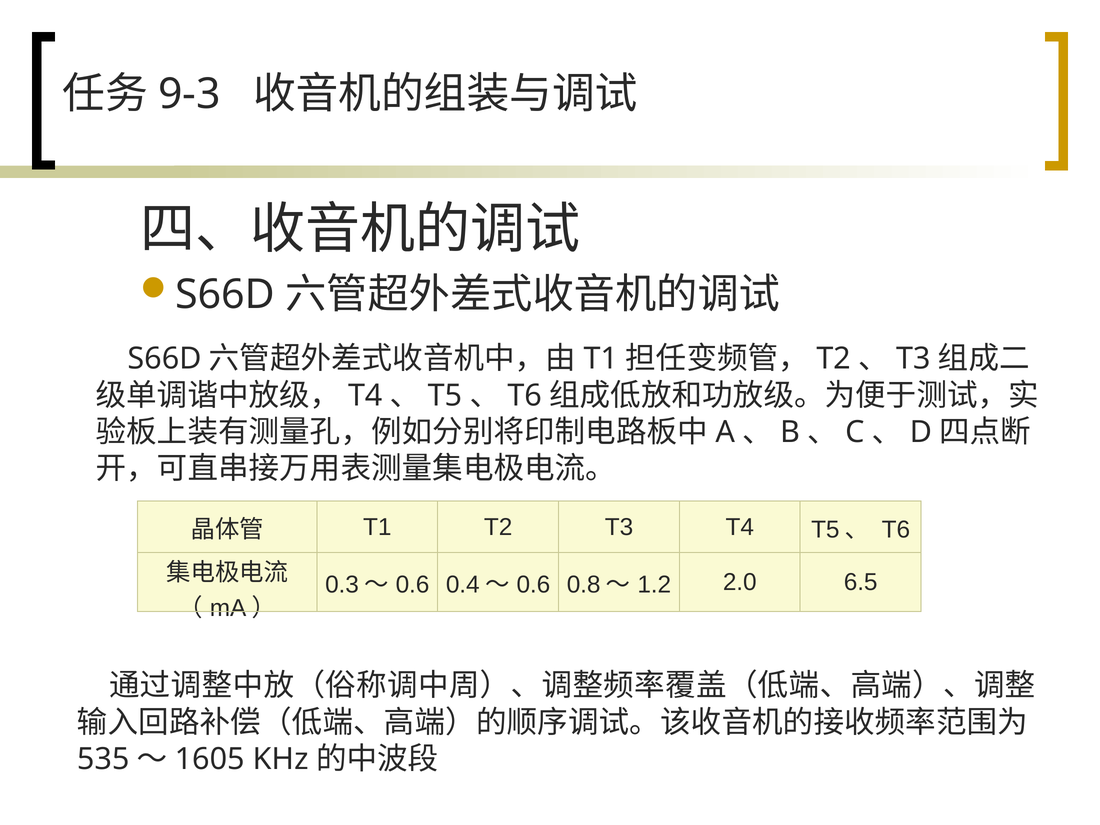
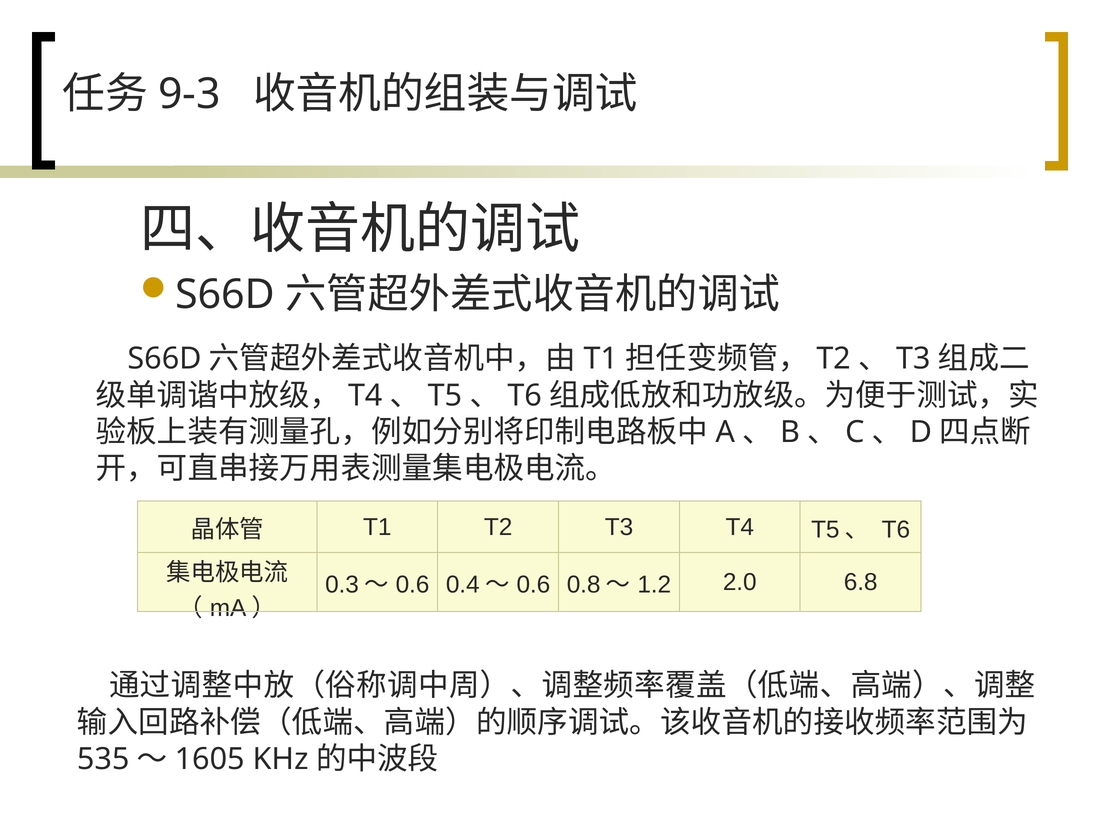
6.5: 6.5 -> 6.8
